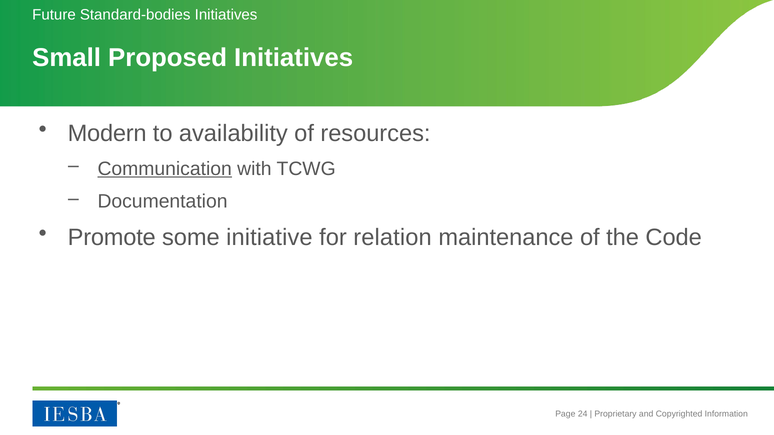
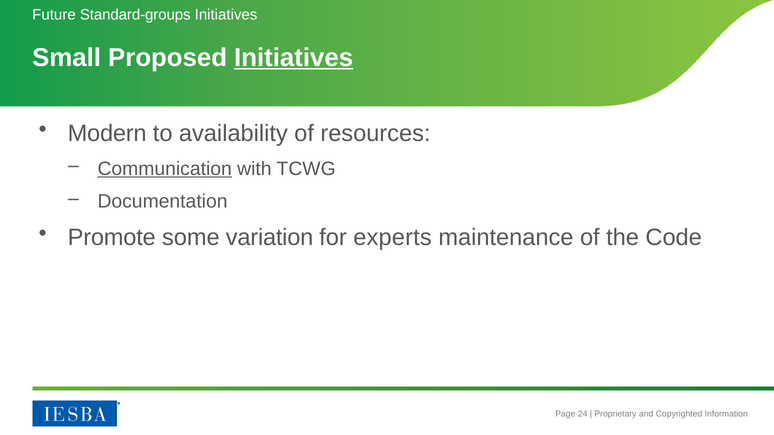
Standard-bodies: Standard-bodies -> Standard-groups
Initiatives at (294, 58) underline: none -> present
initiative: initiative -> variation
relation: relation -> experts
